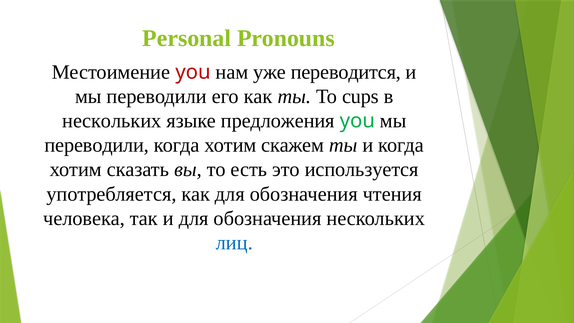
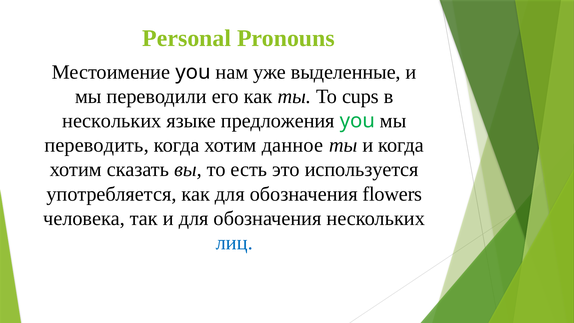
you at (193, 72) colour: red -> black
переводится: переводится -> выделенные
переводили at (97, 145): переводили -> переводить
скажем: скажем -> данное
чтения: чтения -> flowers
